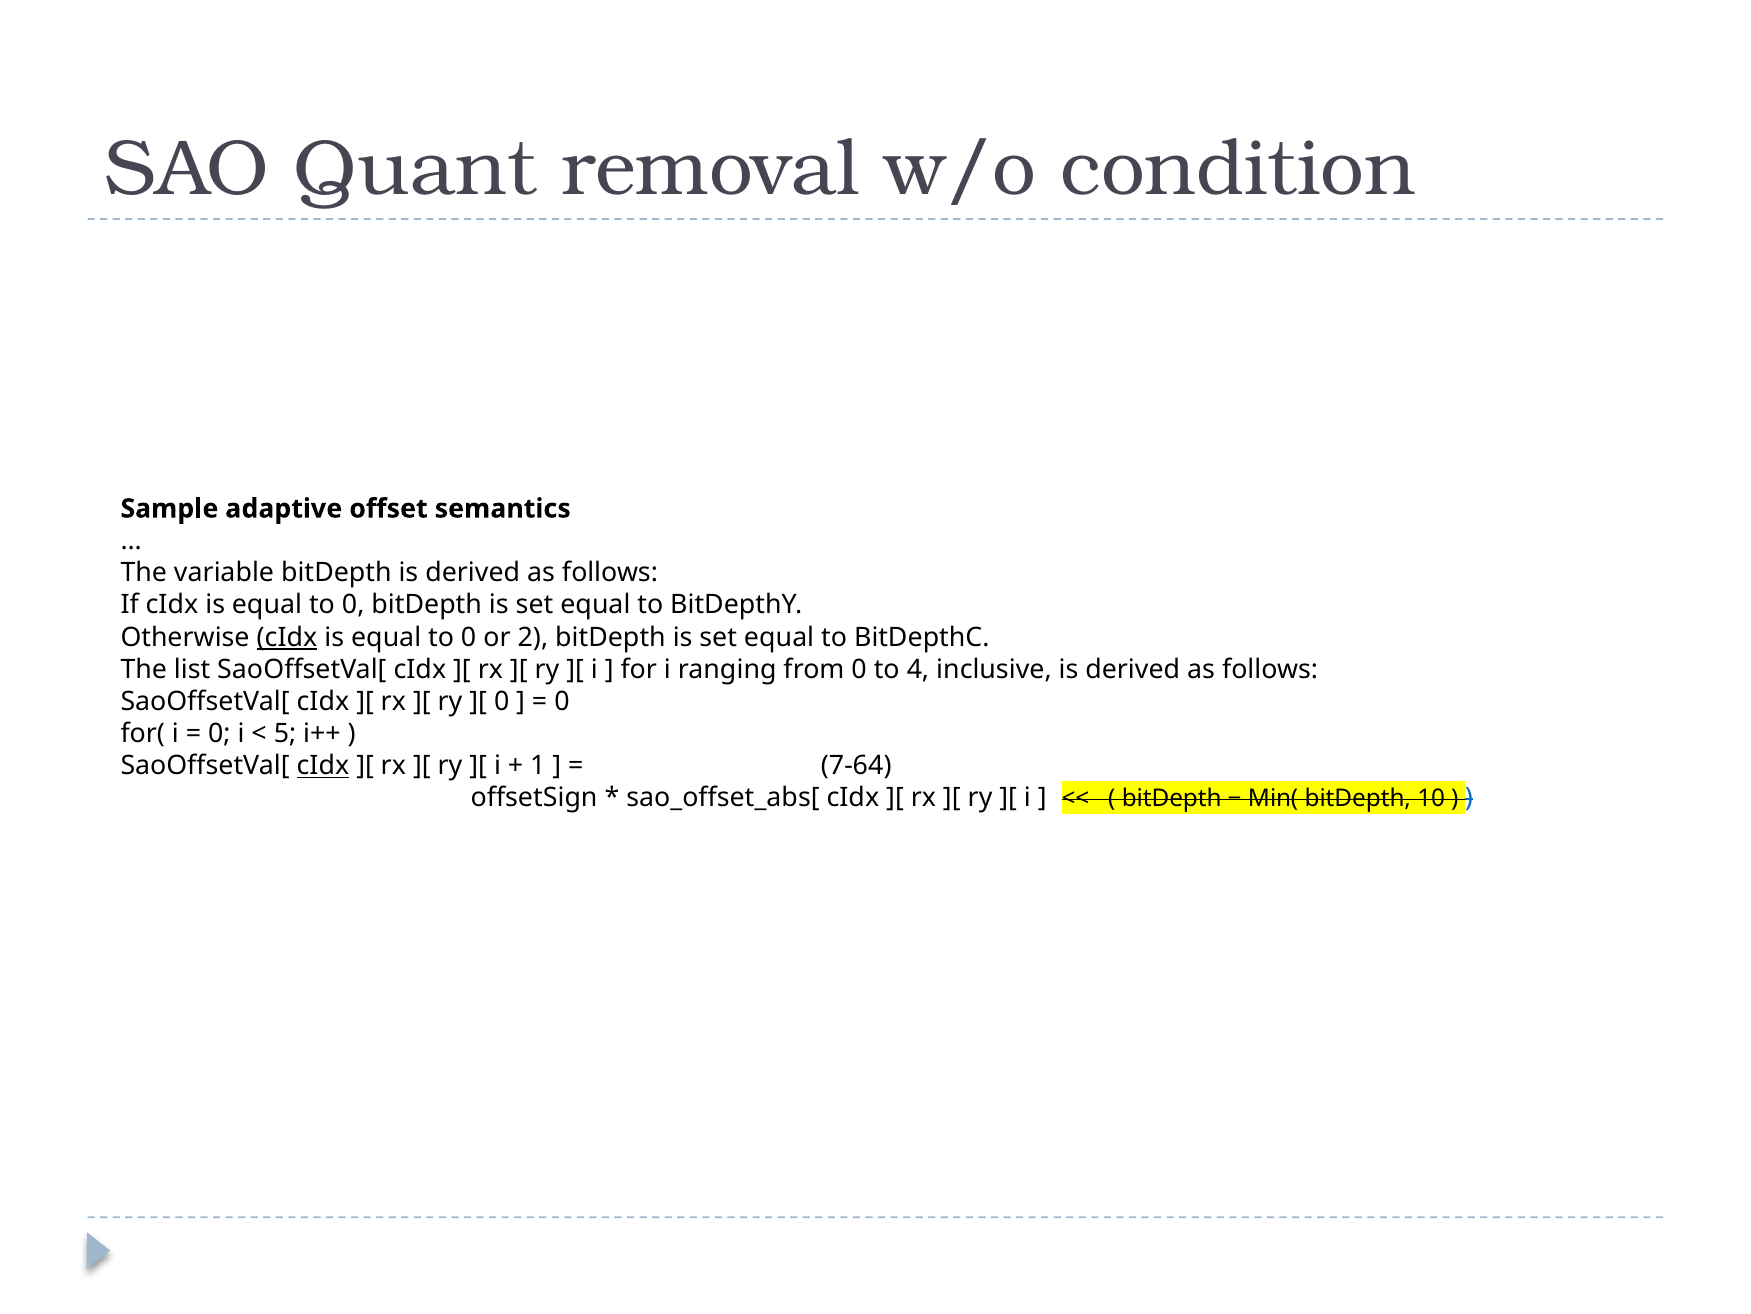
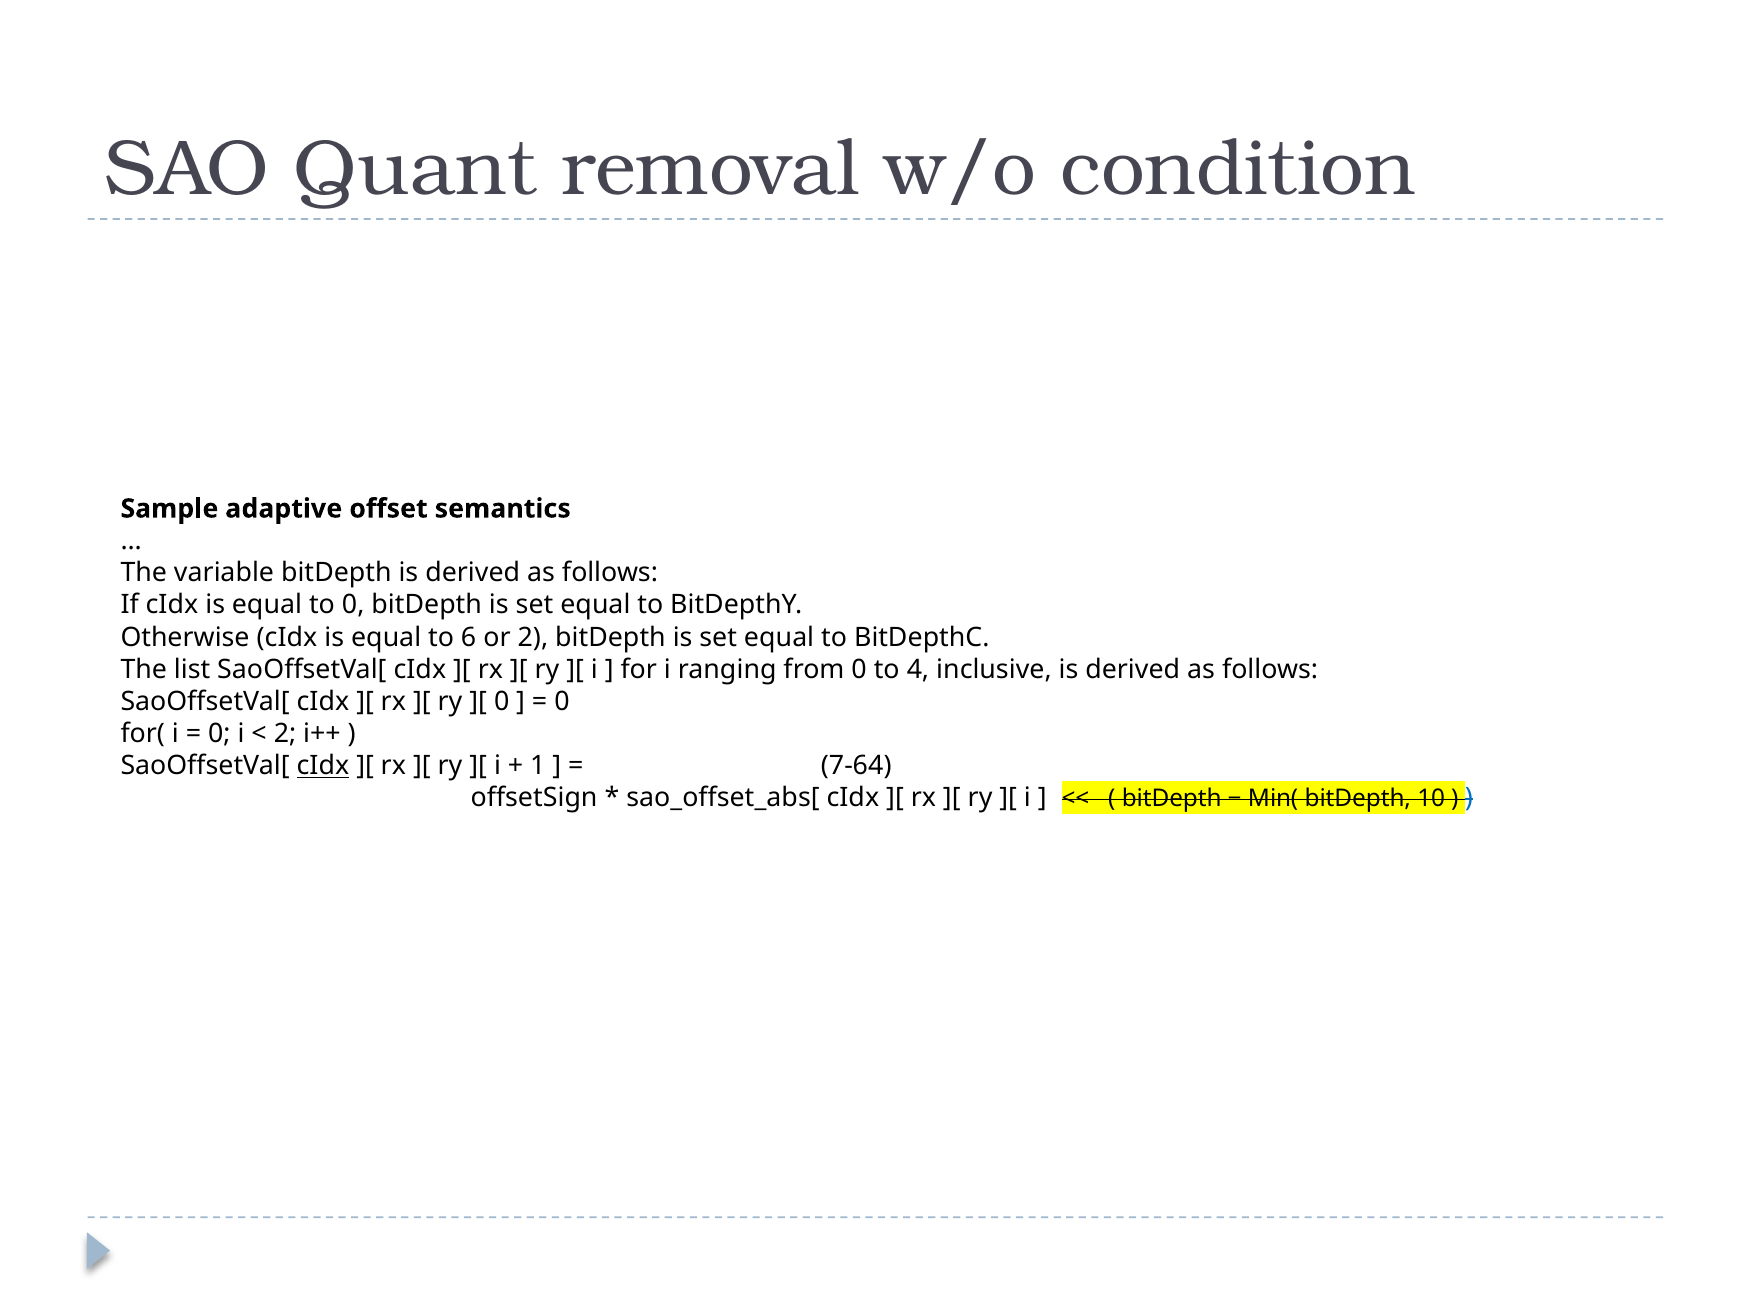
cIdx at (287, 637) underline: present -> none
0 at (469, 637): 0 -> 6
5 at (285, 733): 5 -> 2
